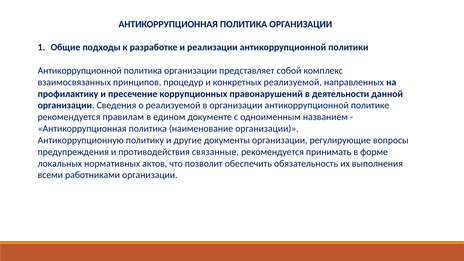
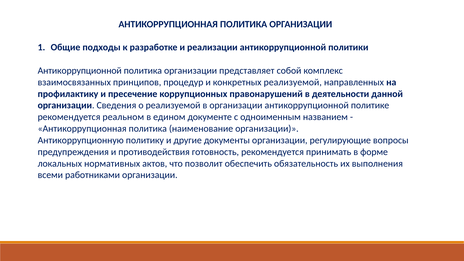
правилам: правилам -> реальном
связанные: связанные -> готовность
